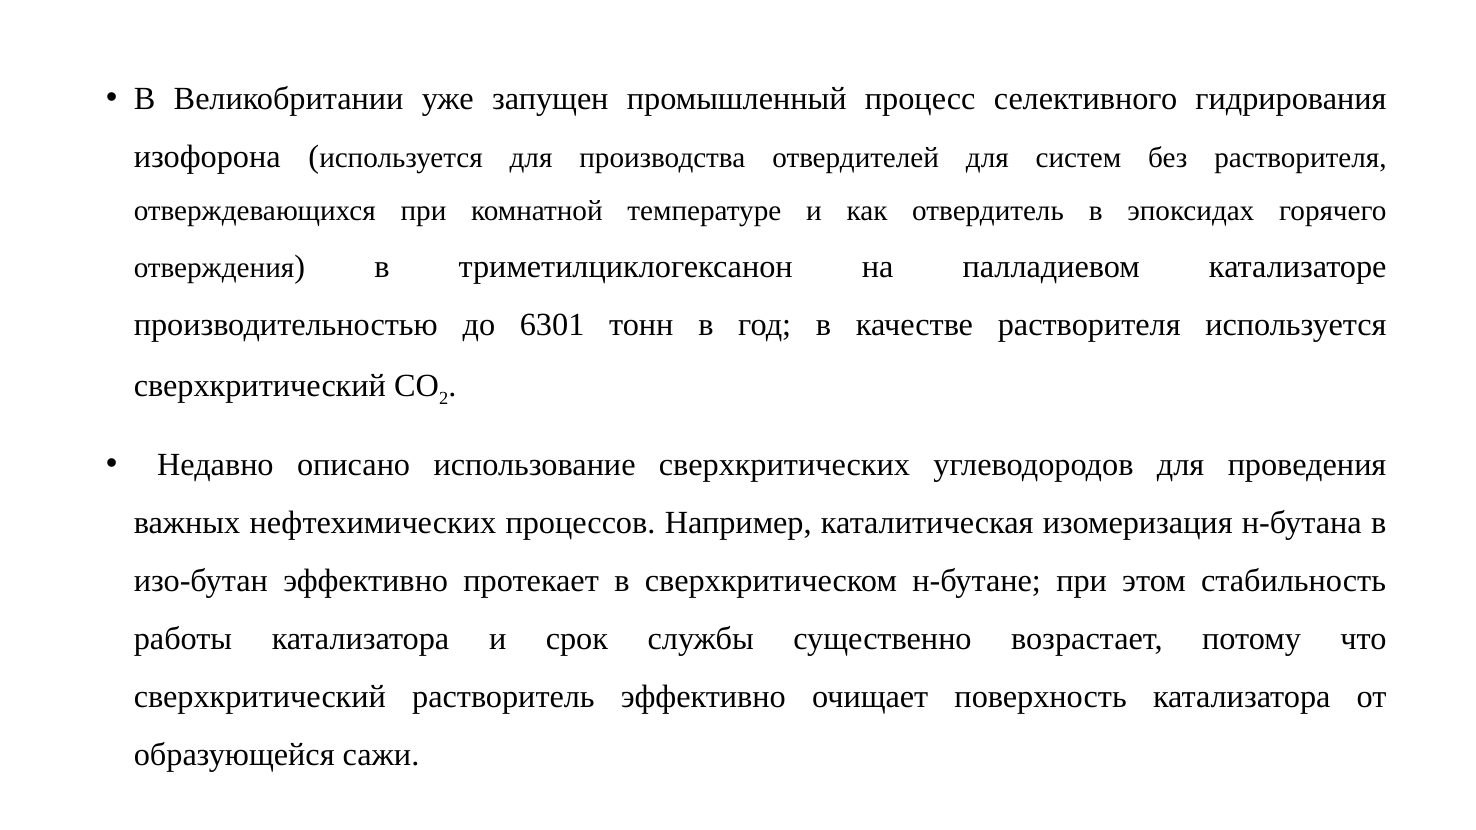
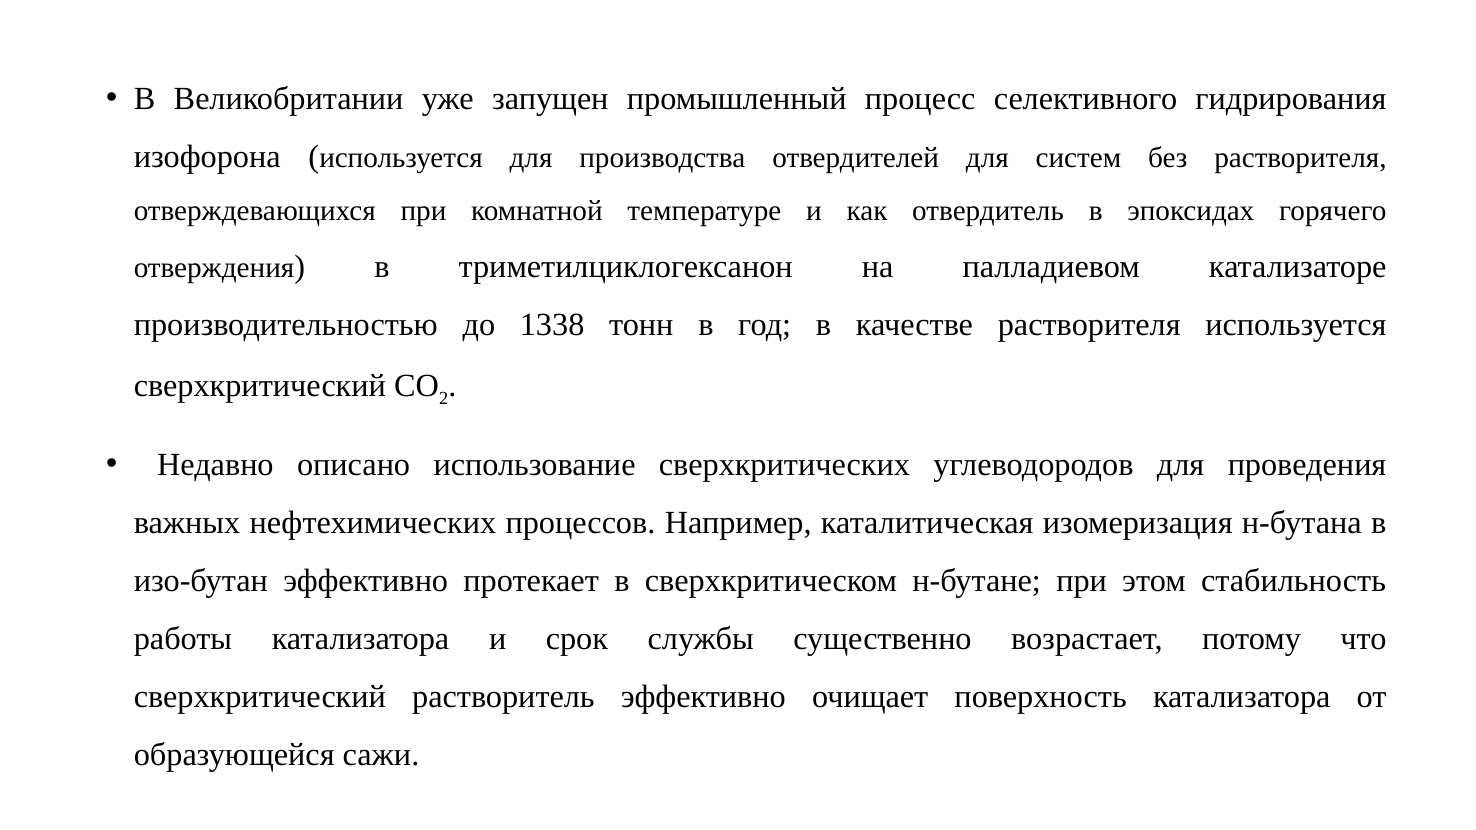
6301: 6301 -> 1338
